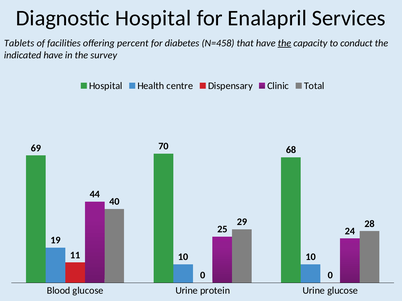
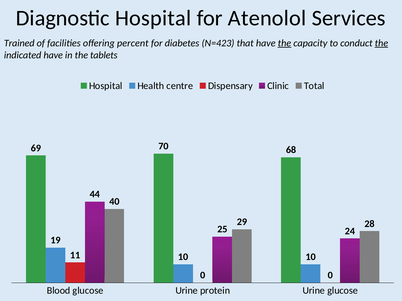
Enalapril: Enalapril -> Atenolol
Tablets: Tablets -> Trained
N=458: N=458 -> N=423
the at (381, 43) underline: none -> present
survey: survey -> tablets
